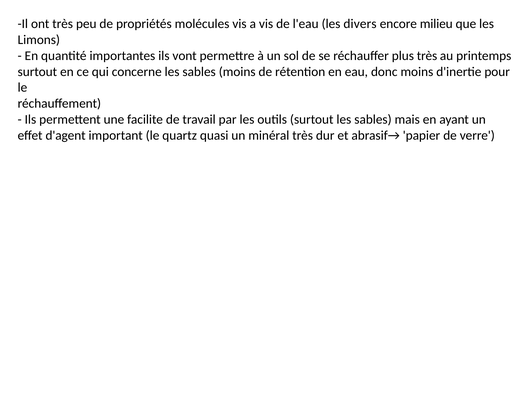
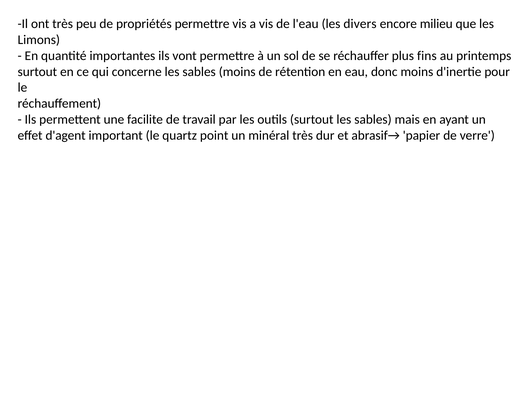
propriétés molécules: molécules -> permettre
plus très: très -> fins
quasi: quasi -> point
